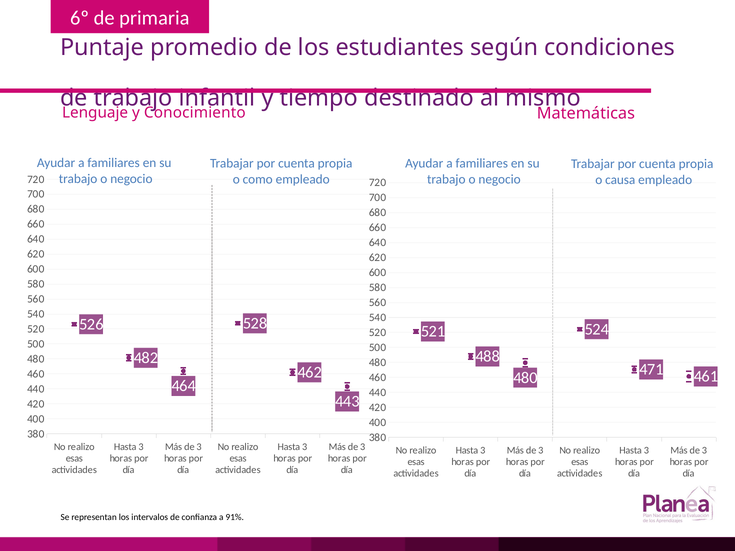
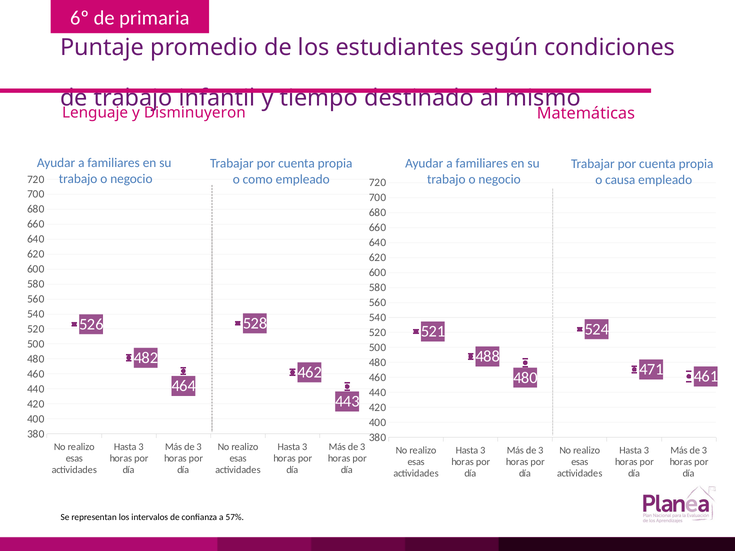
Conocimiento: Conocimiento -> Disminuyeron
91%: 91% -> 57%
